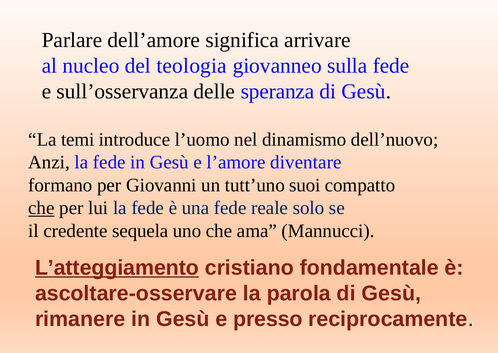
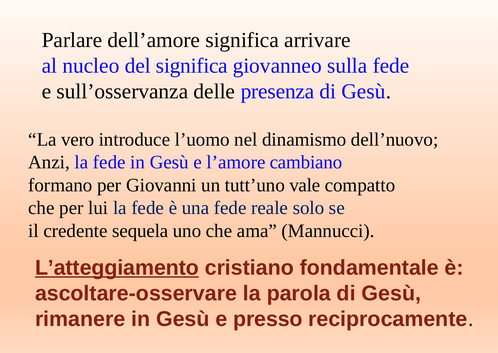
del teologia: teologia -> significa
speranza: speranza -> presenza
temi: temi -> vero
diventare: diventare -> cambiano
suoi: suoi -> vale
che at (41, 208) underline: present -> none
